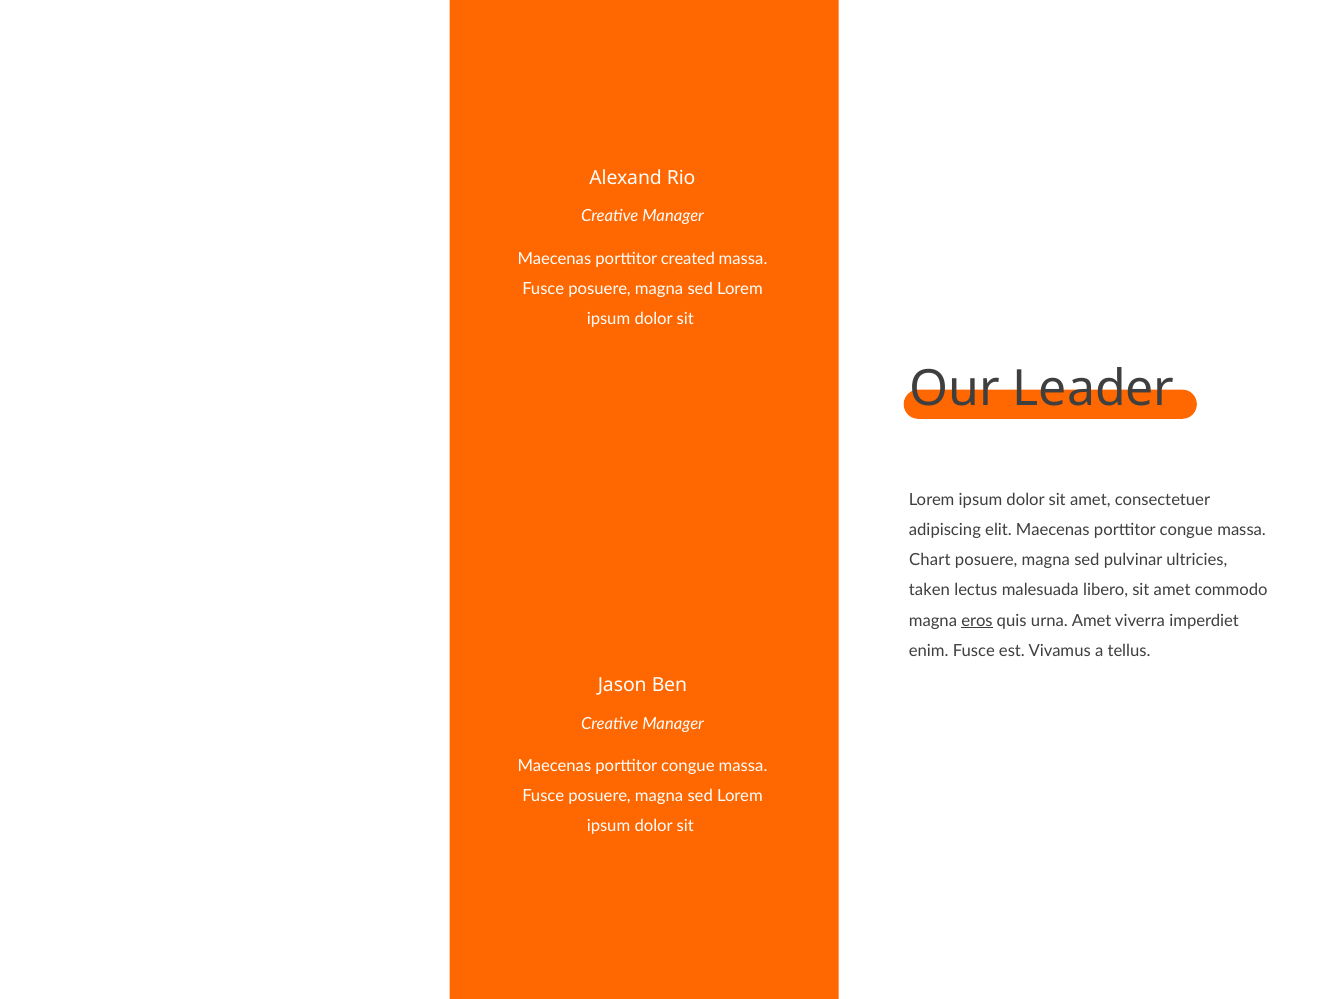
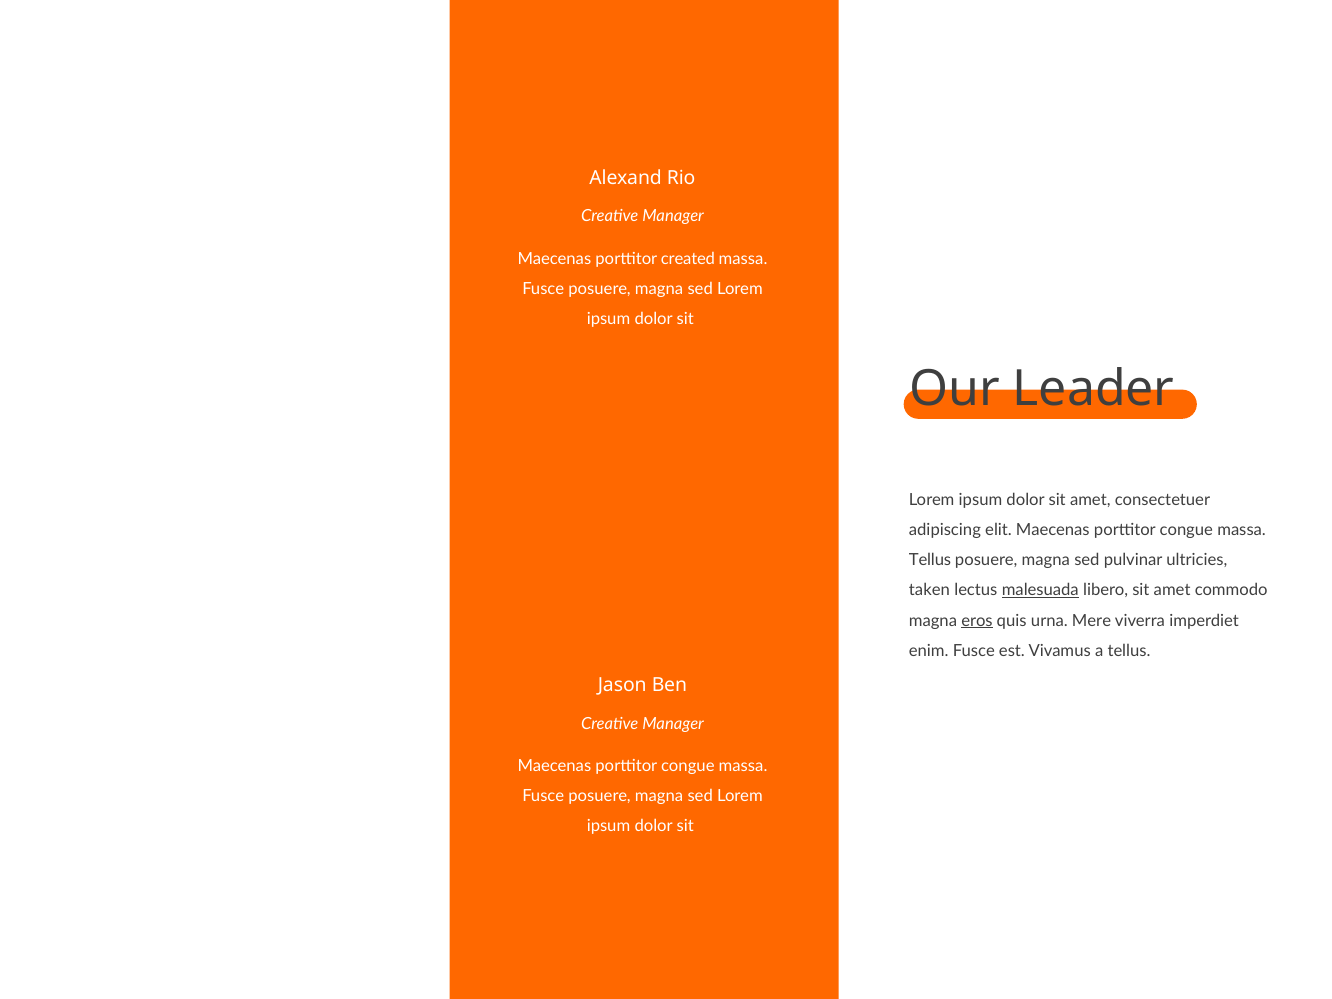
Chart at (930, 560): Chart -> Tellus
malesuada underline: none -> present
urna Amet: Amet -> Mere
